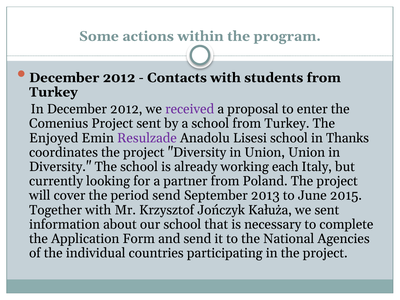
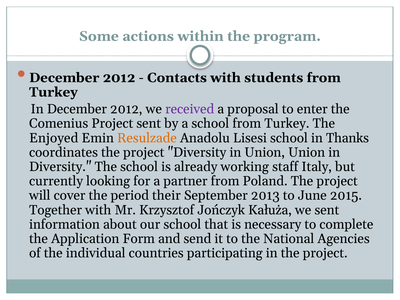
Resulzade colour: purple -> orange
each: each -> staff
period send: send -> their
